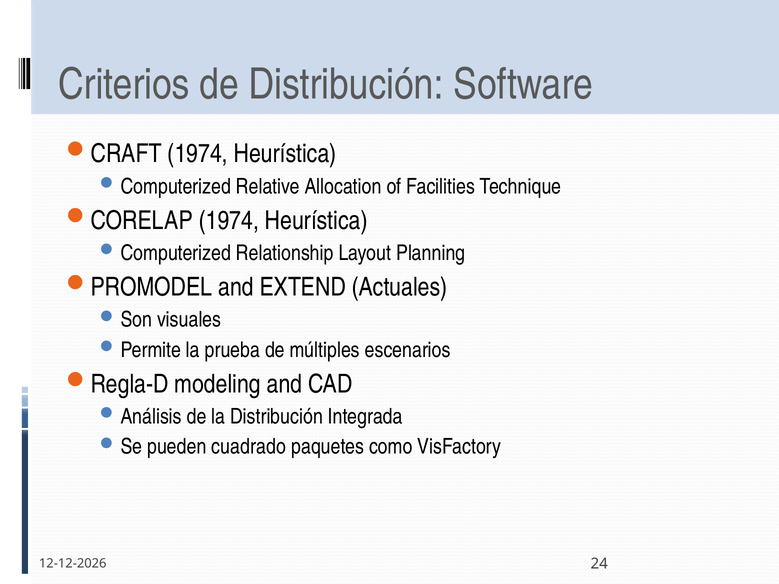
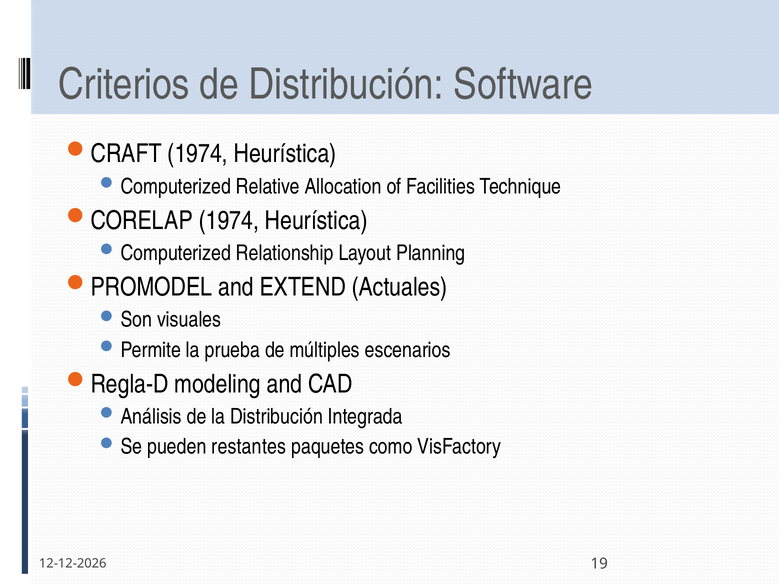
cuadrado: cuadrado -> restantes
24: 24 -> 19
